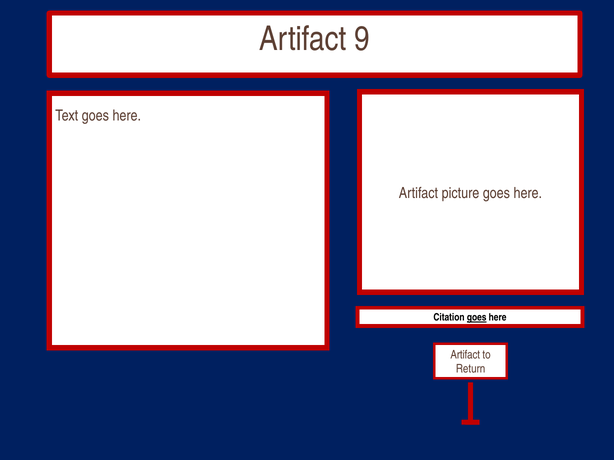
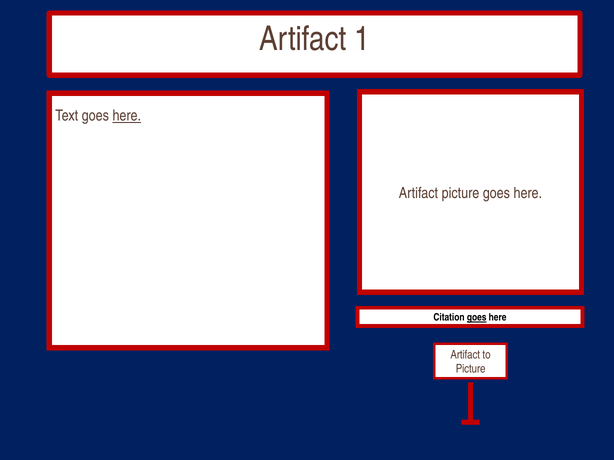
9: 9 -> 1
here at (127, 116) underline: none -> present
Return at (471, 369): Return -> Picture
